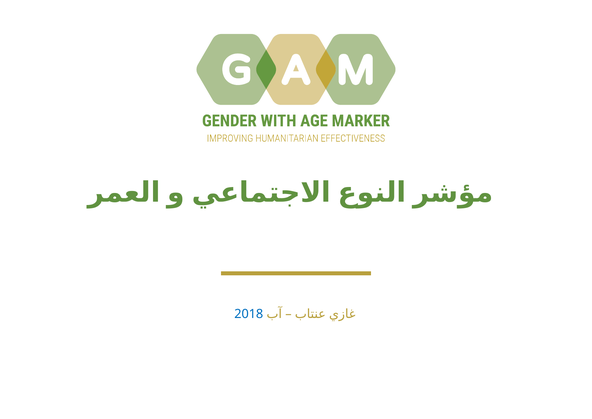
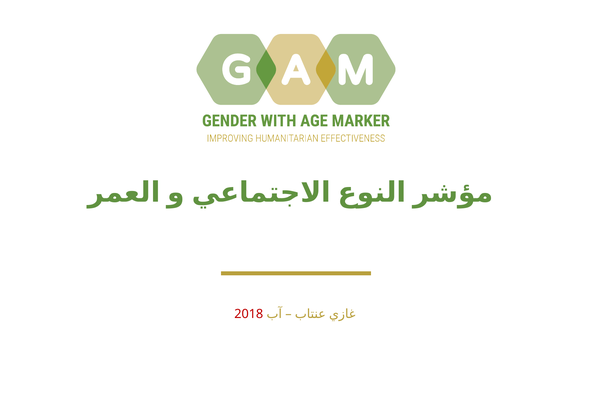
2018 colour: blue -> red
